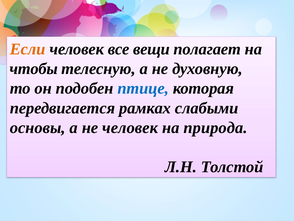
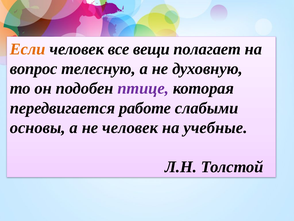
чтобы: чтобы -> вопрос
птице colour: blue -> purple
рамках: рамках -> работе
природа: природа -> учебные
